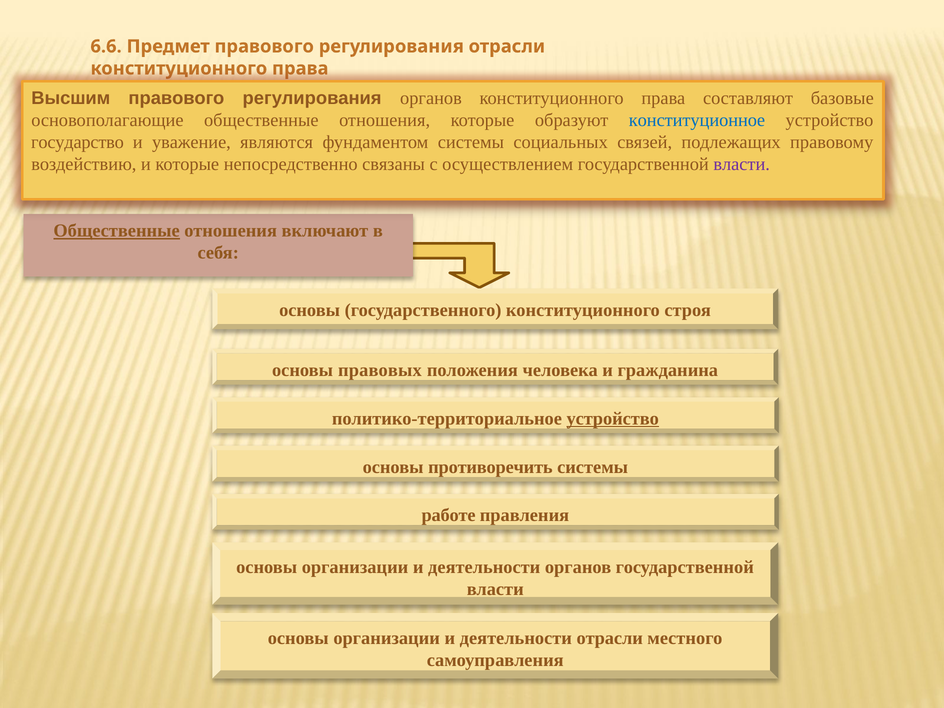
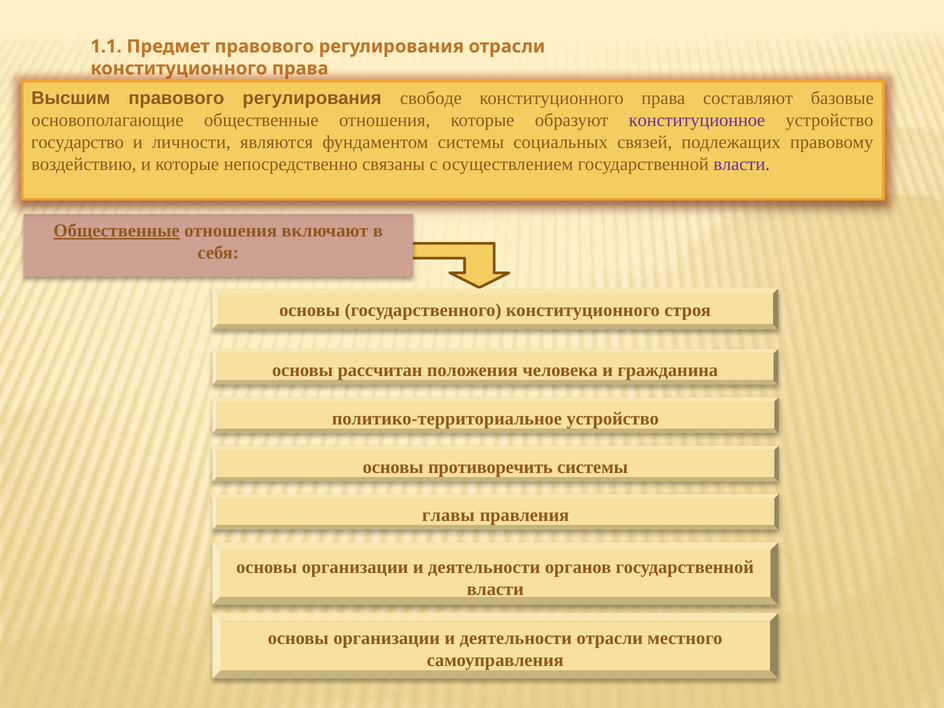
6.6: 6.6 -> 1.1
регулирования органов: органов -> свободе
конституционное colour: blue -> purple
уважение: уважение -> личности
правовых: правовых -> рассчитан
устройство at (613, 419) underline: present -> none
работе: работе -> главы
